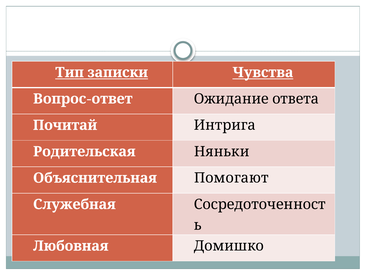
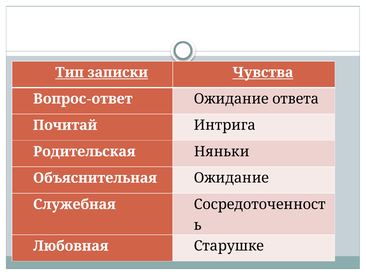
Помогают: Помогают -> Ожидание
Домишко: Домишко -> Старушке
